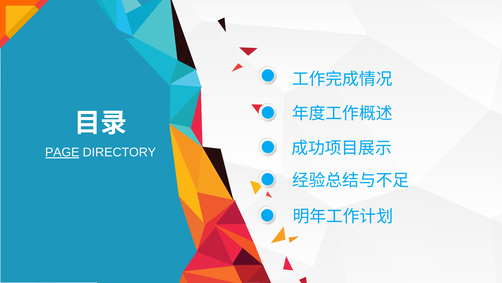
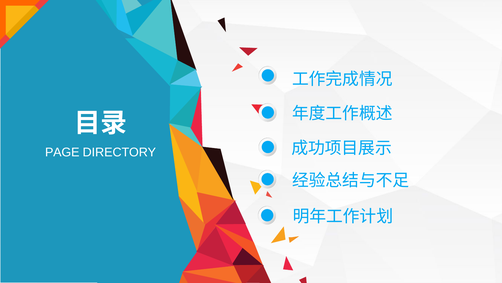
PAGE underline: present -> none
